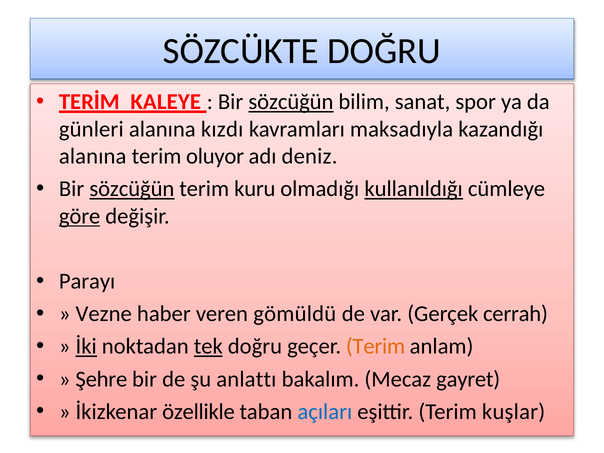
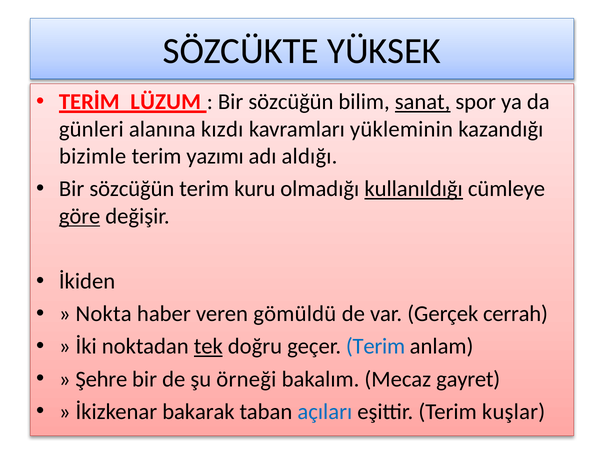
SÖZCÜKTE DOĞRU: DOĞRU -> YÜKSEK
KALEYE: KALEYE -> LÜZUM
sözcüğün at (291, 102) underline: present -> none
sanat underline: none -> present
maksadıyla: maksadıyla -> yükleminin
alanına at (93, 156): alanına -> bizimle
oluyor: oluyor -> yazımı
deniz: deniz -> aldığı
sözcüğün at (132, 189) underline: present -> none
Parayı: Parayı -> İkiden
Vezne: Vezne -> Nokta
İki underline: present -> none
Terim at (376, 347) colour: orange -> blue
anlattı: anlattı -> örneği
özellikle: özellikle -> bakarak
